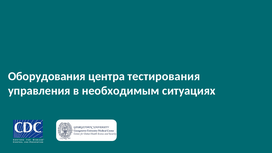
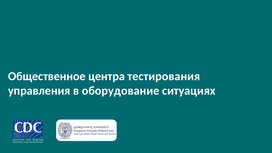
Оборудования: Оборудования -> Общественное
необходимым: необходимым -> оборудование
